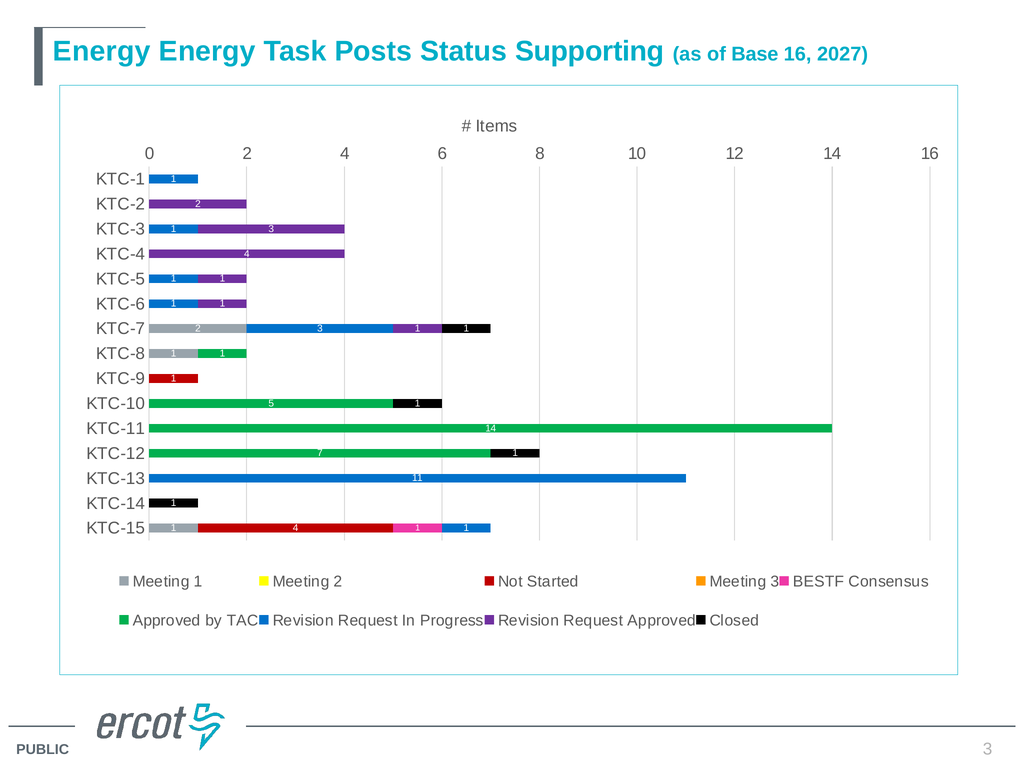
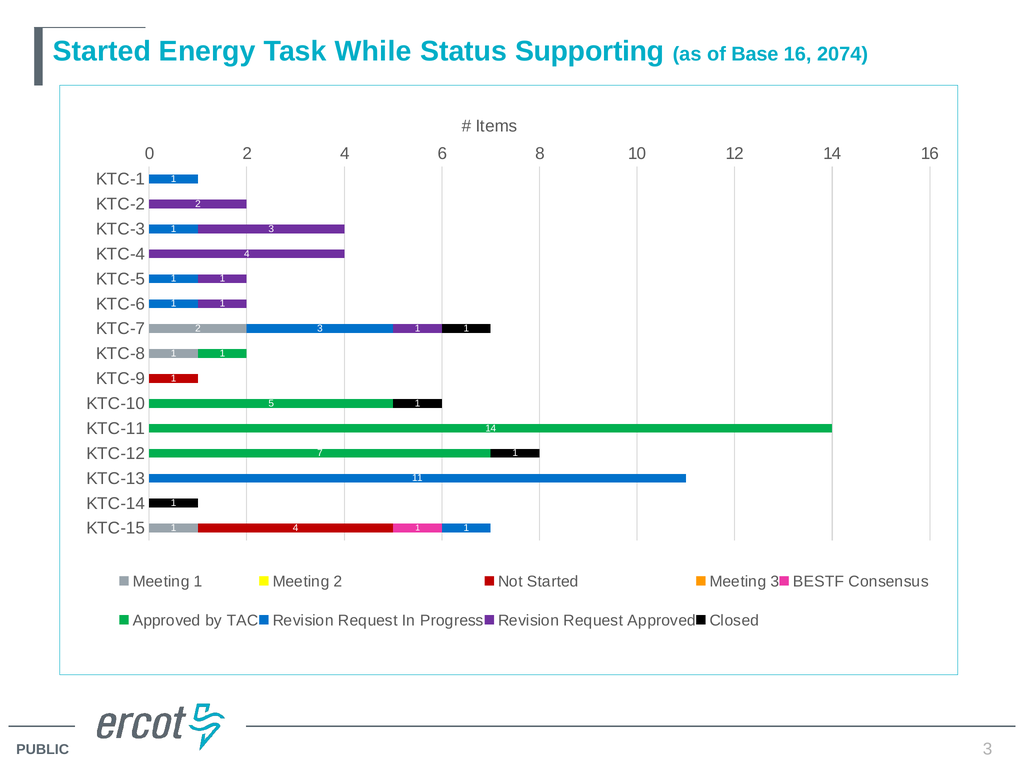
Energy at (102, 52): Energy -> Started
Posts: Posts -> While
2027: 2027 -> 2074
